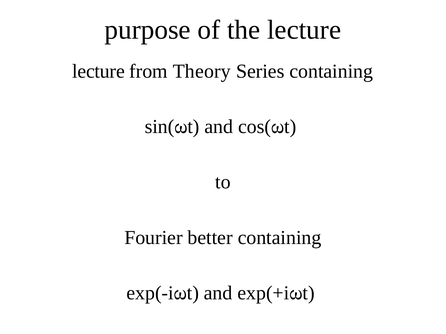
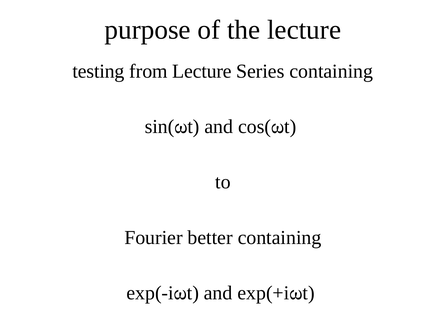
lecture at (98, 71): lecture -> testing
from Theory: Theory -> Lecture
